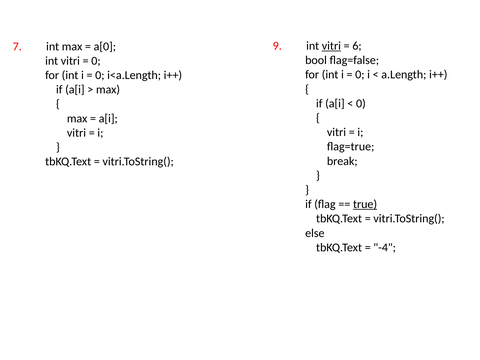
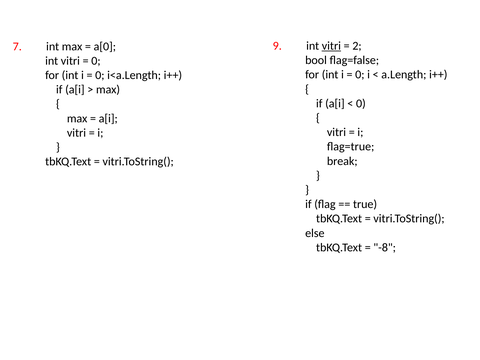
6: 6 -> 2
true underline: present -> none
-4: -4 -> -8
